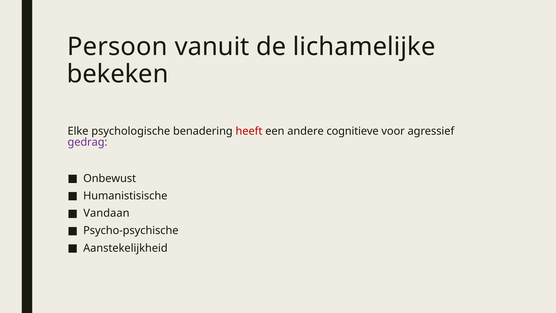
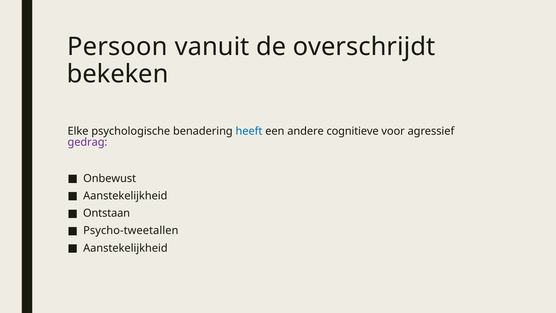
lichamelijke: lichamelijke -> overschrijdt
heeft colour: red -> blue
Humanistisische at (125, 196): Humanistisische -> Aanstekelijkheid
Vandaan: Vandaan -> Ontstaan
Psycho-psychische: Psycho-psychische -> Psycho-tweetallen
